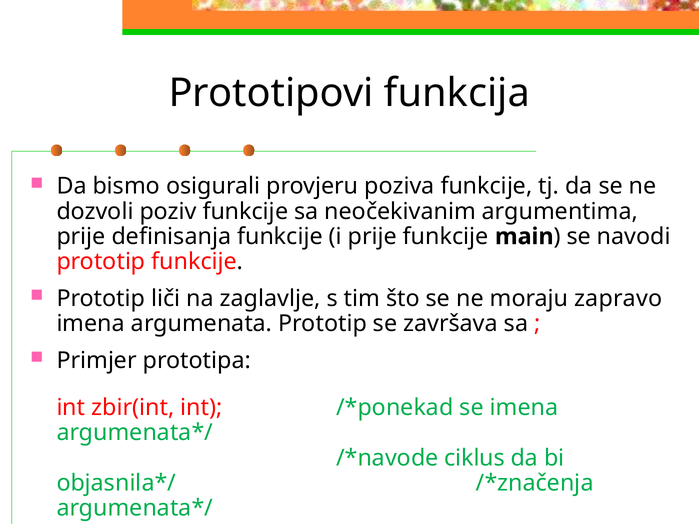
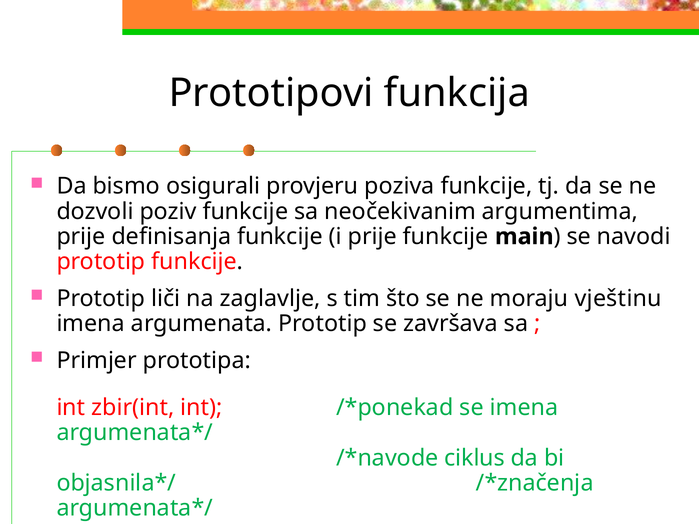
zapravo: zapravo -> vještinu
